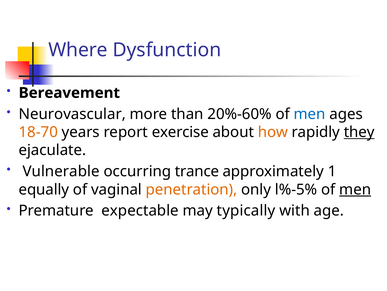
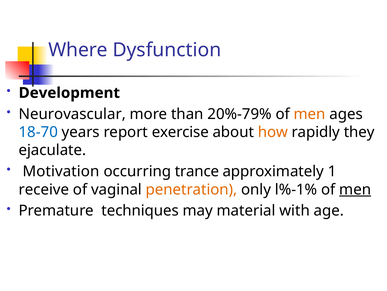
Bereavement: Bereavement -> Development
20%-60%: 20%-60% -> 20%-79%
men at (310, 114) colour: blue -> orange
18-70 colour: orange -> blue
they underline: present -> none
Vulnerable: Vulnerable -> Motivation
equally: equally -> receive
l%-5%: l%-5% -> l%-1%
expectable: expectable -> techniques
typically: typically -> material
